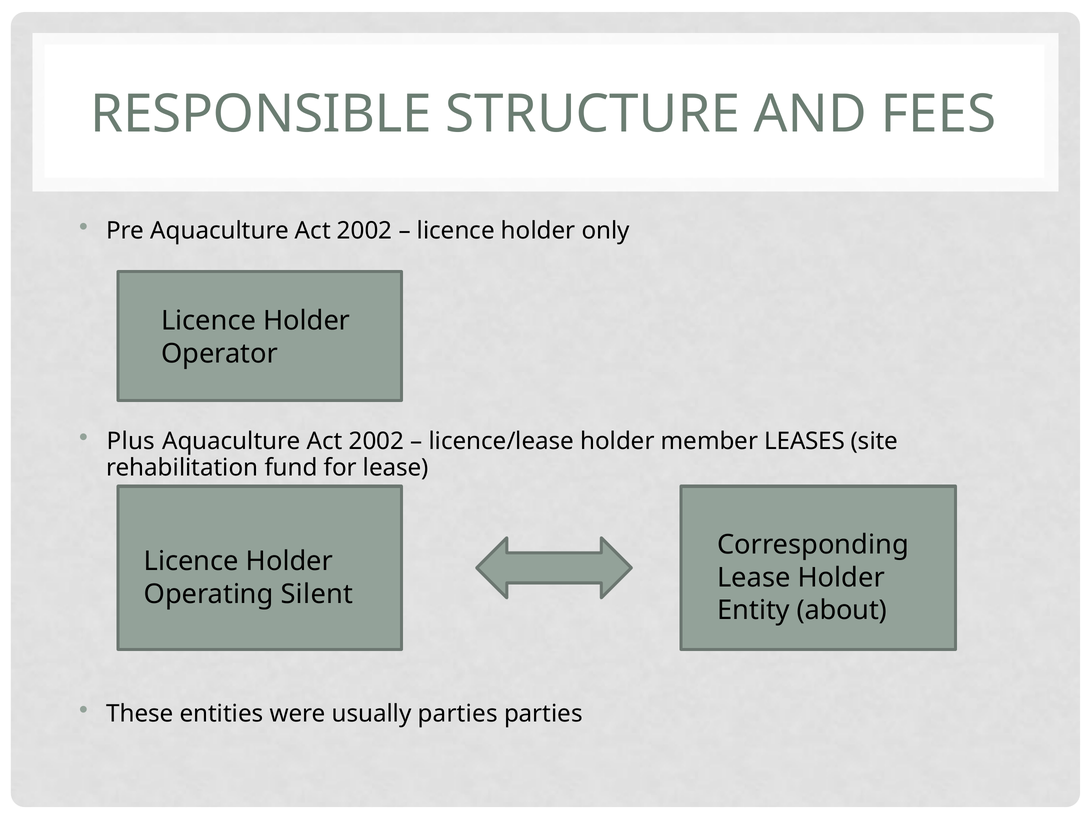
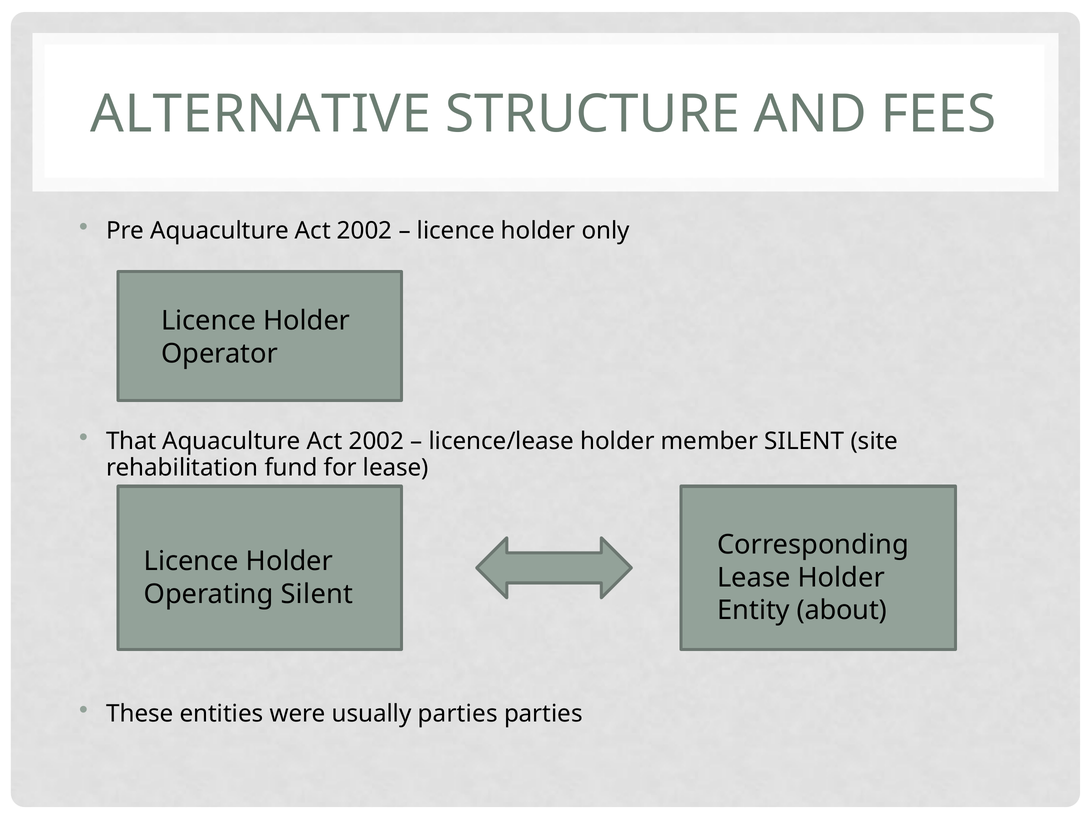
RESPONSIBLE: RESPONSIBLE -> ALTERNATIVE
Plus: Plus -> That
member LEASES: LEASES -> SILENT
